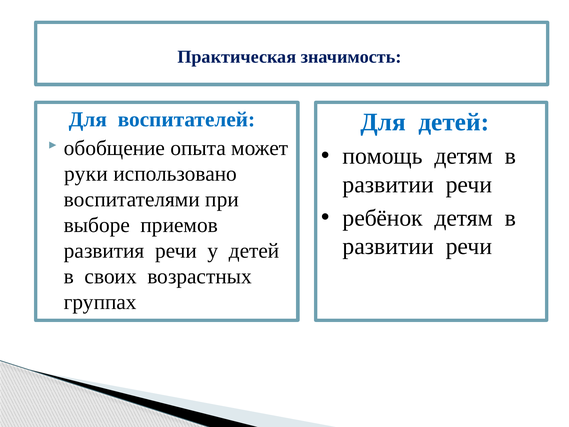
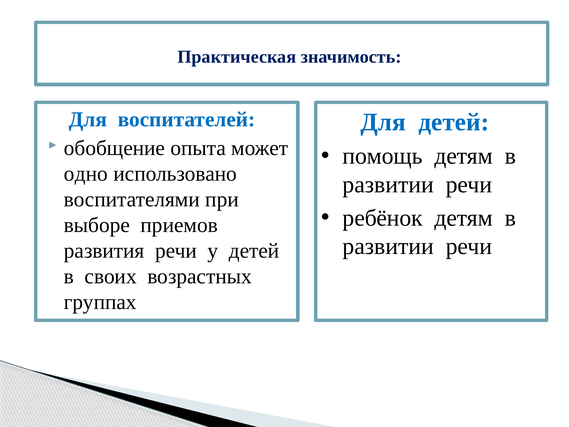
руки: руки -> одно
